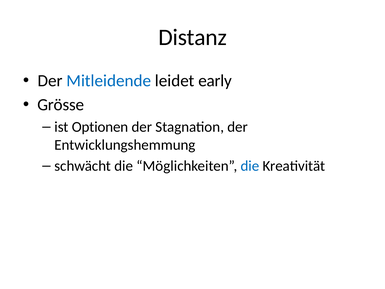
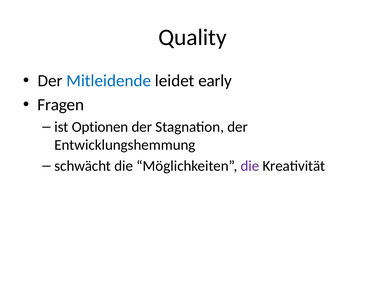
Distanz: Distanz -> Quality
Grösse: Grösse -> Fragen
die at (250, 166) colour: blue -> purple
